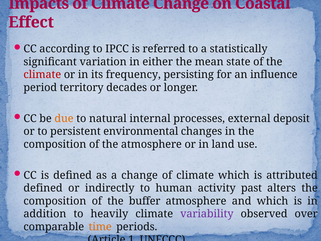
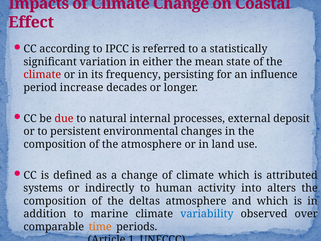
territory: territory -> increase
due colour: orange -> red
defined at (43, 188): defined -> systems
past: past -> into
buffer: buffer -> deltas
heavily: heavily -> marine
variability colour: purple -> blue
